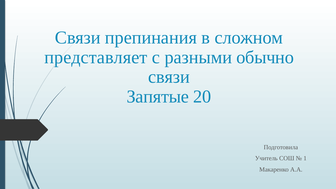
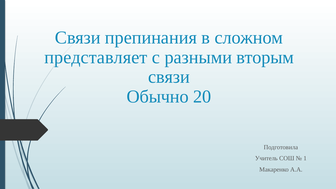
обычно: обычно -> вторым
Запятые: Запятые -> Обычно
